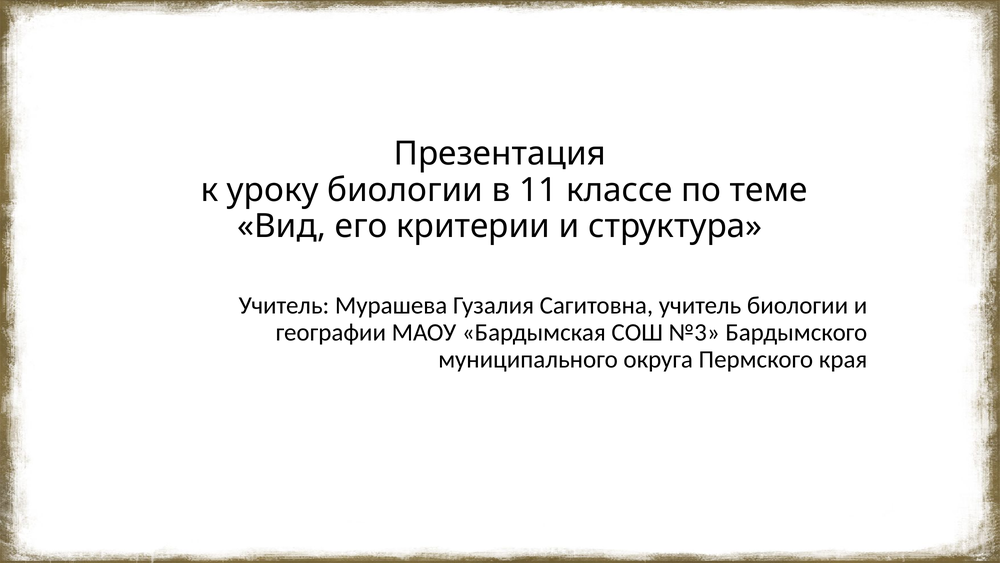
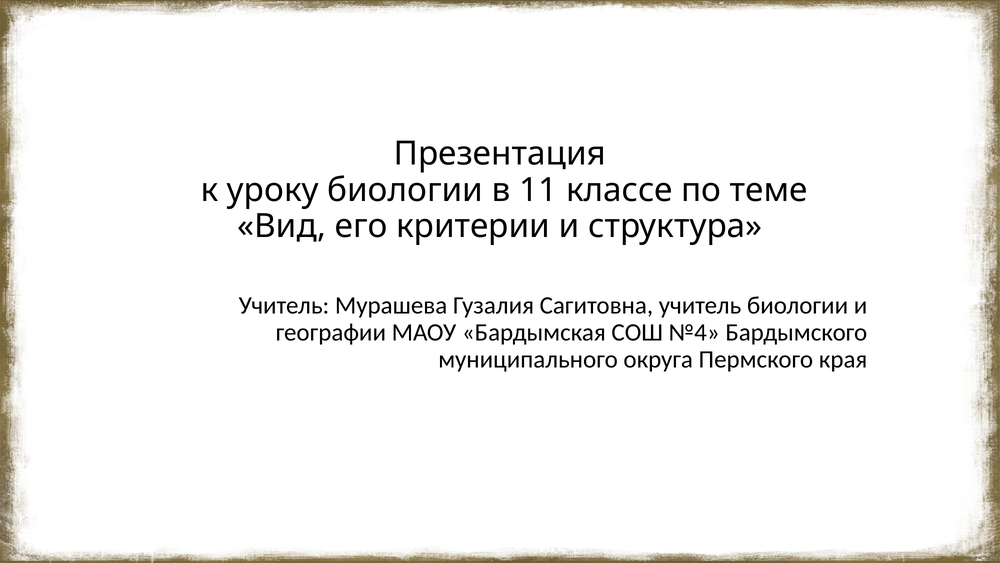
№3: №3 -> №4
